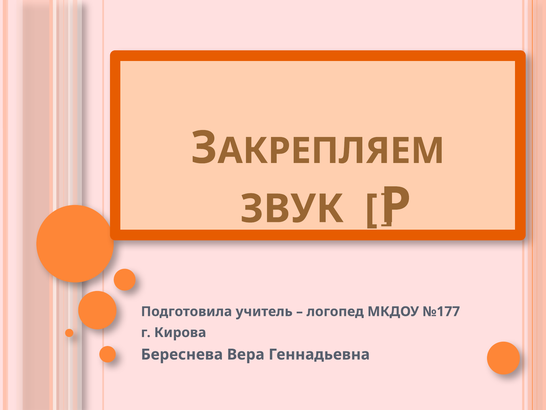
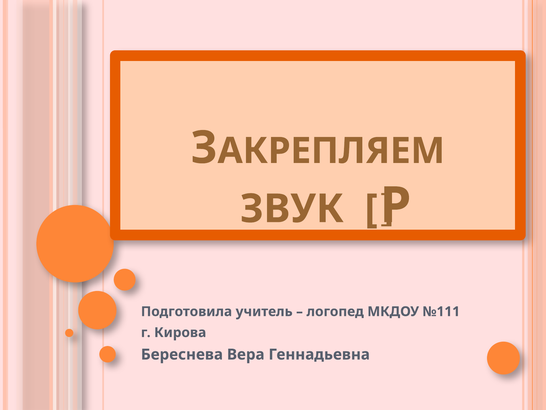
№177: №177 -> №111
